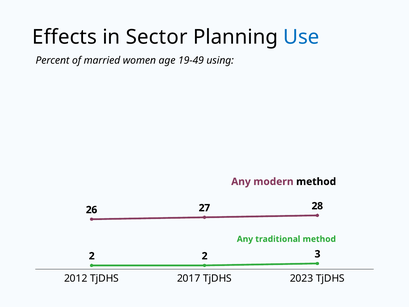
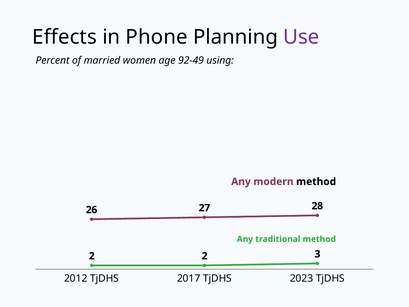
Sector: Sector -> Phone
Use colour: blue -> purple
19-49: 19-49 -> 92-49
